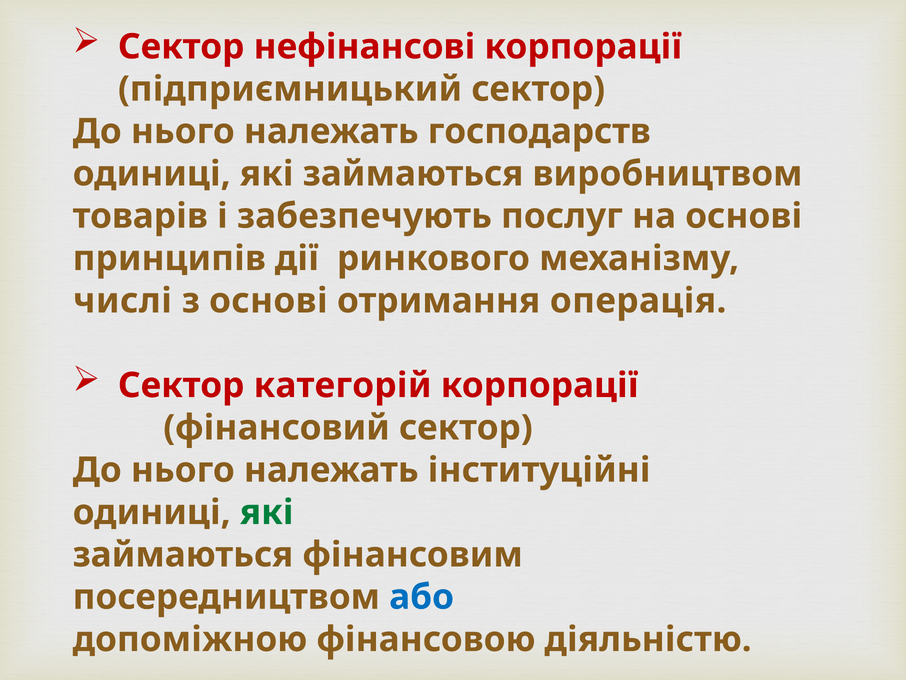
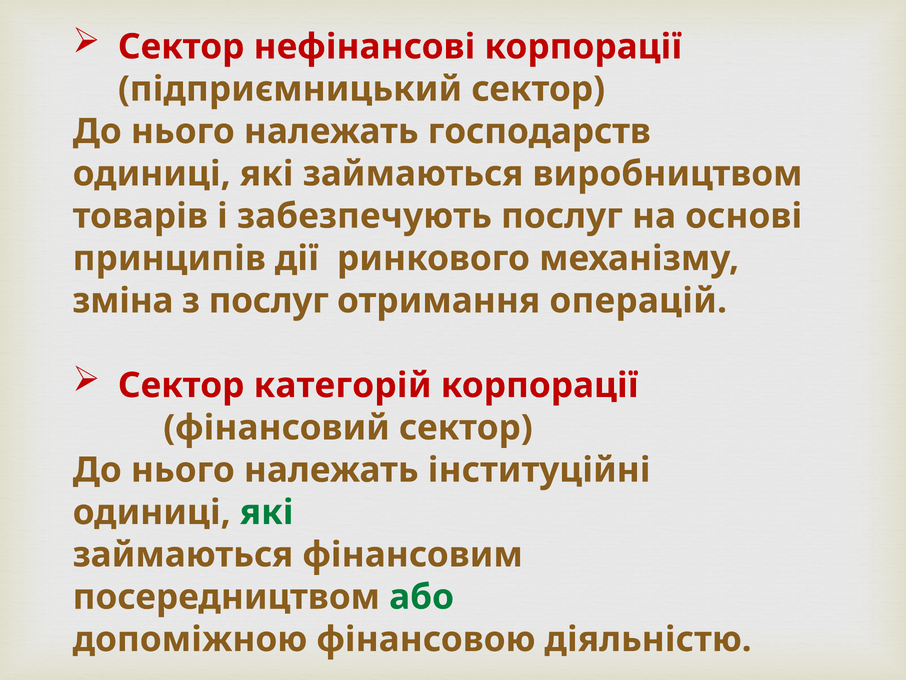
числі: числі -> зміна
з основі: основі -> послуг
операція: операція -> операцій
або colour: blue -> green
